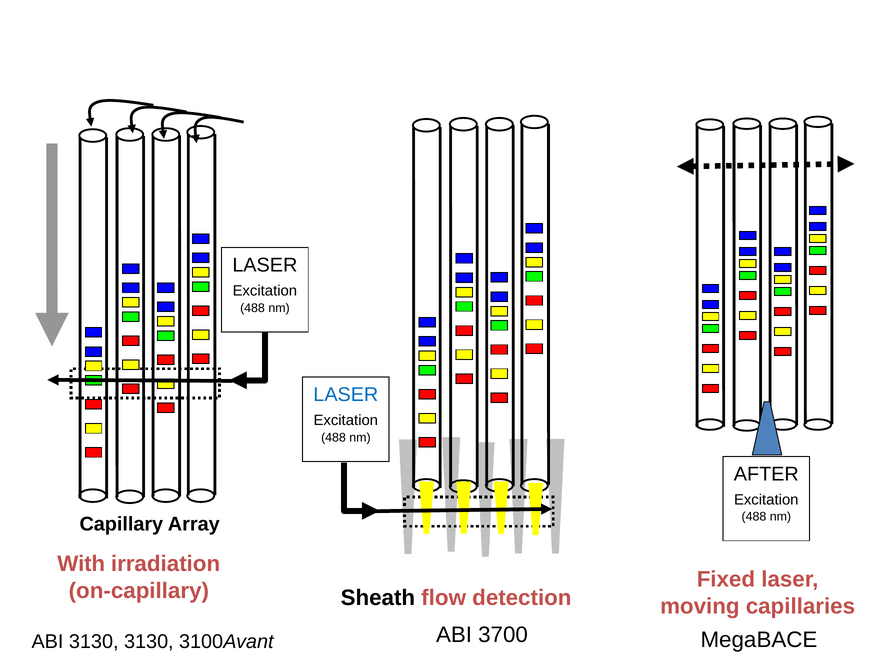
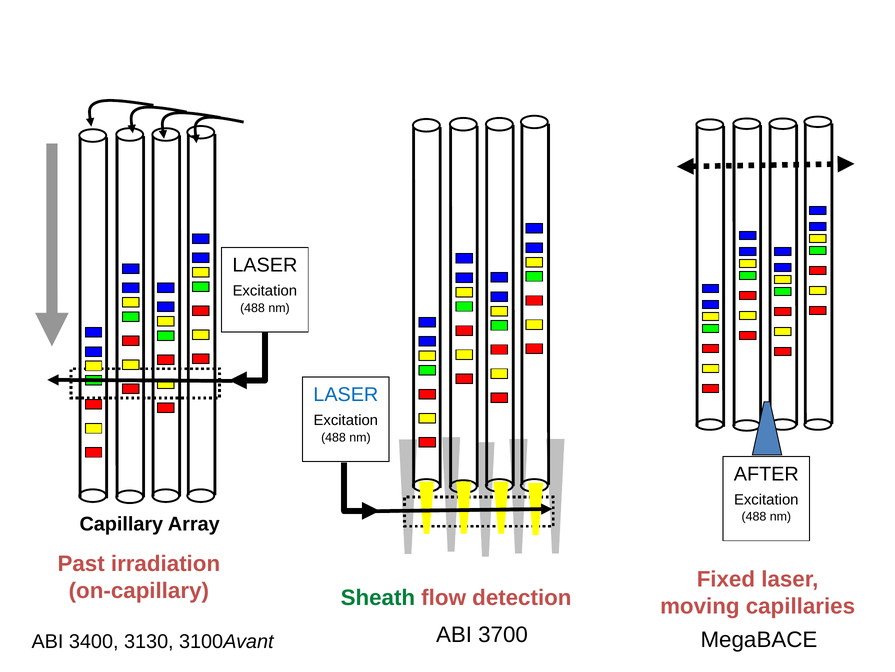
With: With -> Past
Sheath colour: black -> green
ABI 3130: 3130 -> 3400
